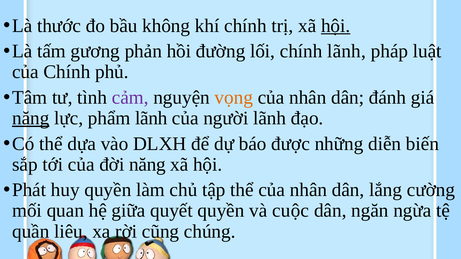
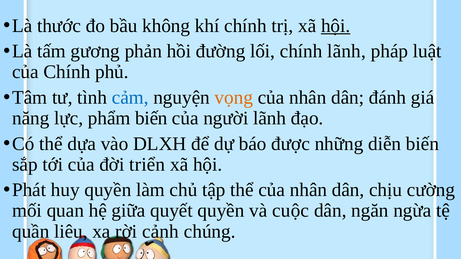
cảm colour: purple -> blue
năng at (31, 118) underline: present -> none
phẩm lãnh: lãnh -> biến
đời năng: năng -> triển
lắng: lắng -> chịu
cũng: cũng -> cảnh
